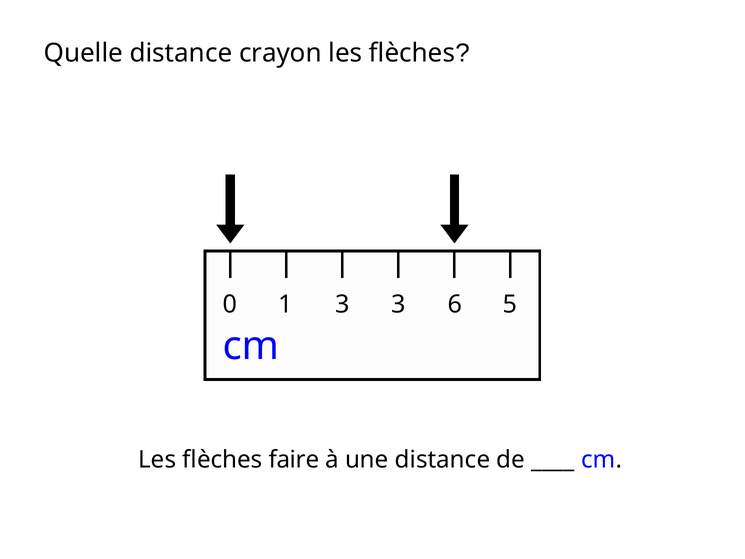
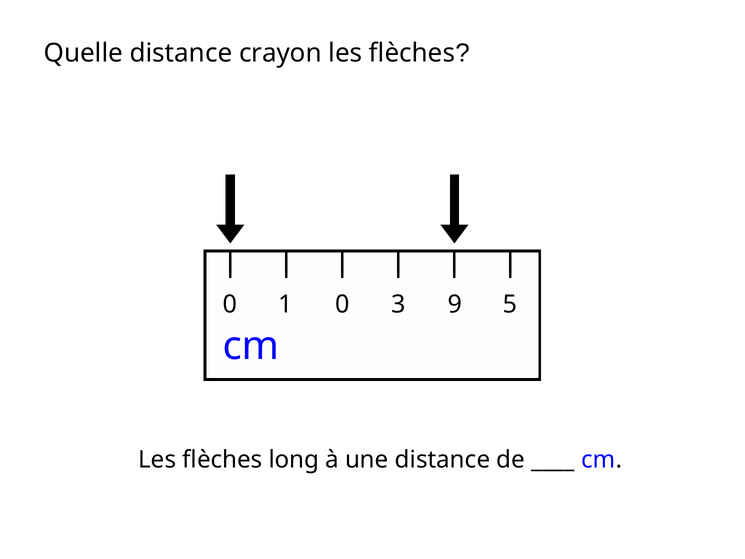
1 3: 3 -> 0
6: 6 -> 9
faire: faire -> long
